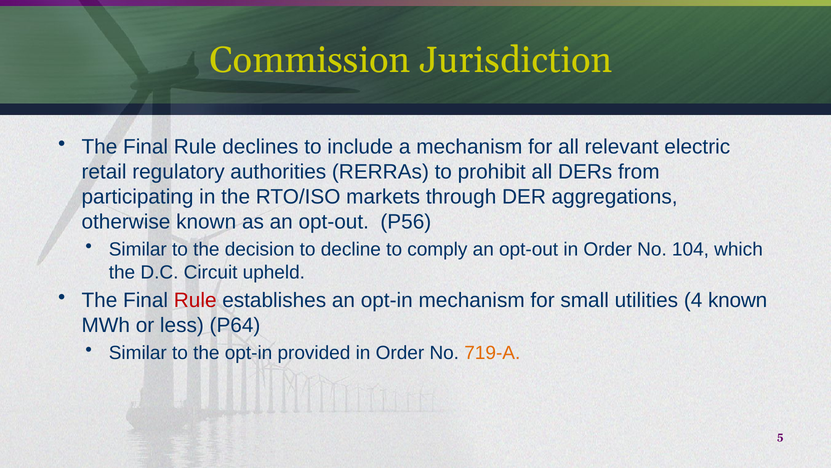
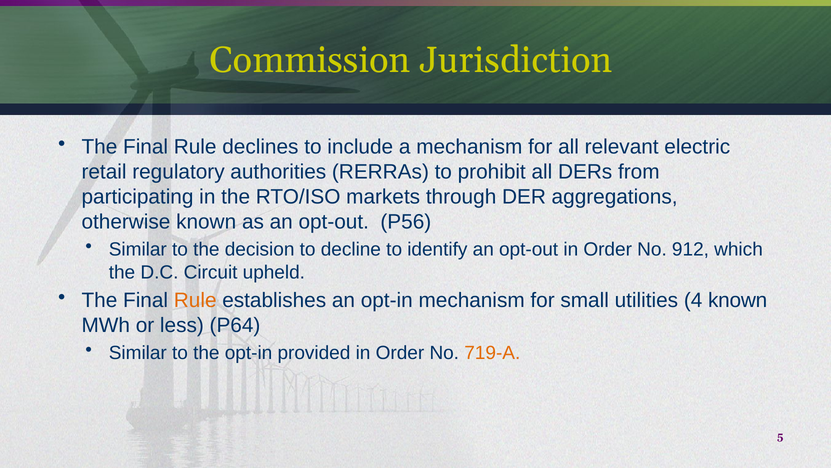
comply: comply -> identify
104: 104 -> 912
Rule at (195, 300) colour: red -> orange
